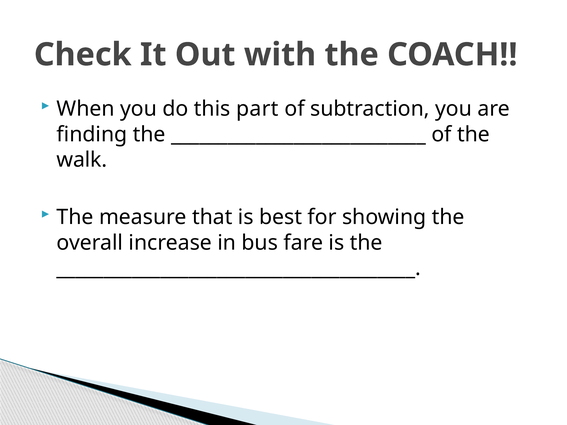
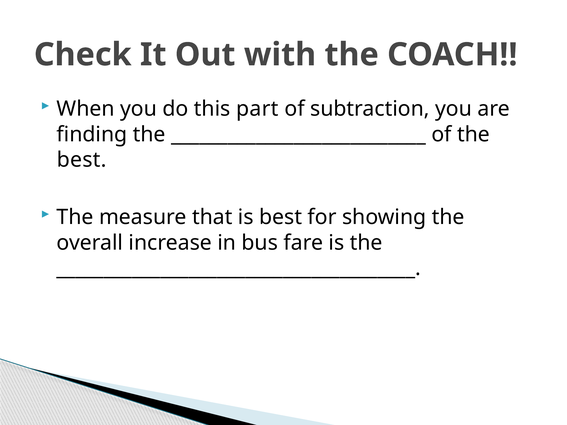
walk at (82, 160): walk -> best
